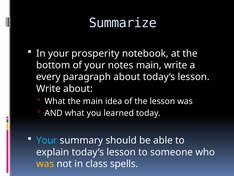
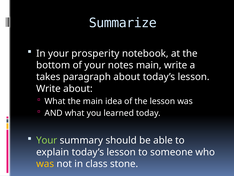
every: every -> takes
Your at (47, 140) colour: light blue -> light green
spells: spells -> stone
